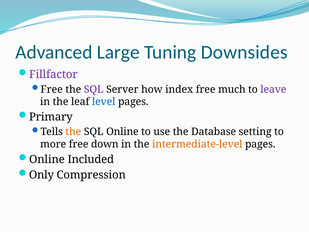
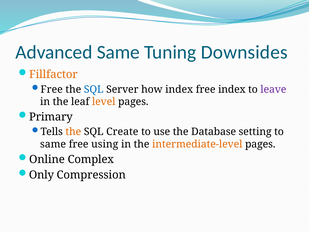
Advanced Large: Large -> Same
Fillfactor colour: purple -> orange
SQL at (94, 89) colour: purple -> blue
free much: much -> index
level colour: blue -> orange
SQL Online: Online -> Create
more at (53, 144): more -> same
down: down -> using
Included: Included -> Complex
